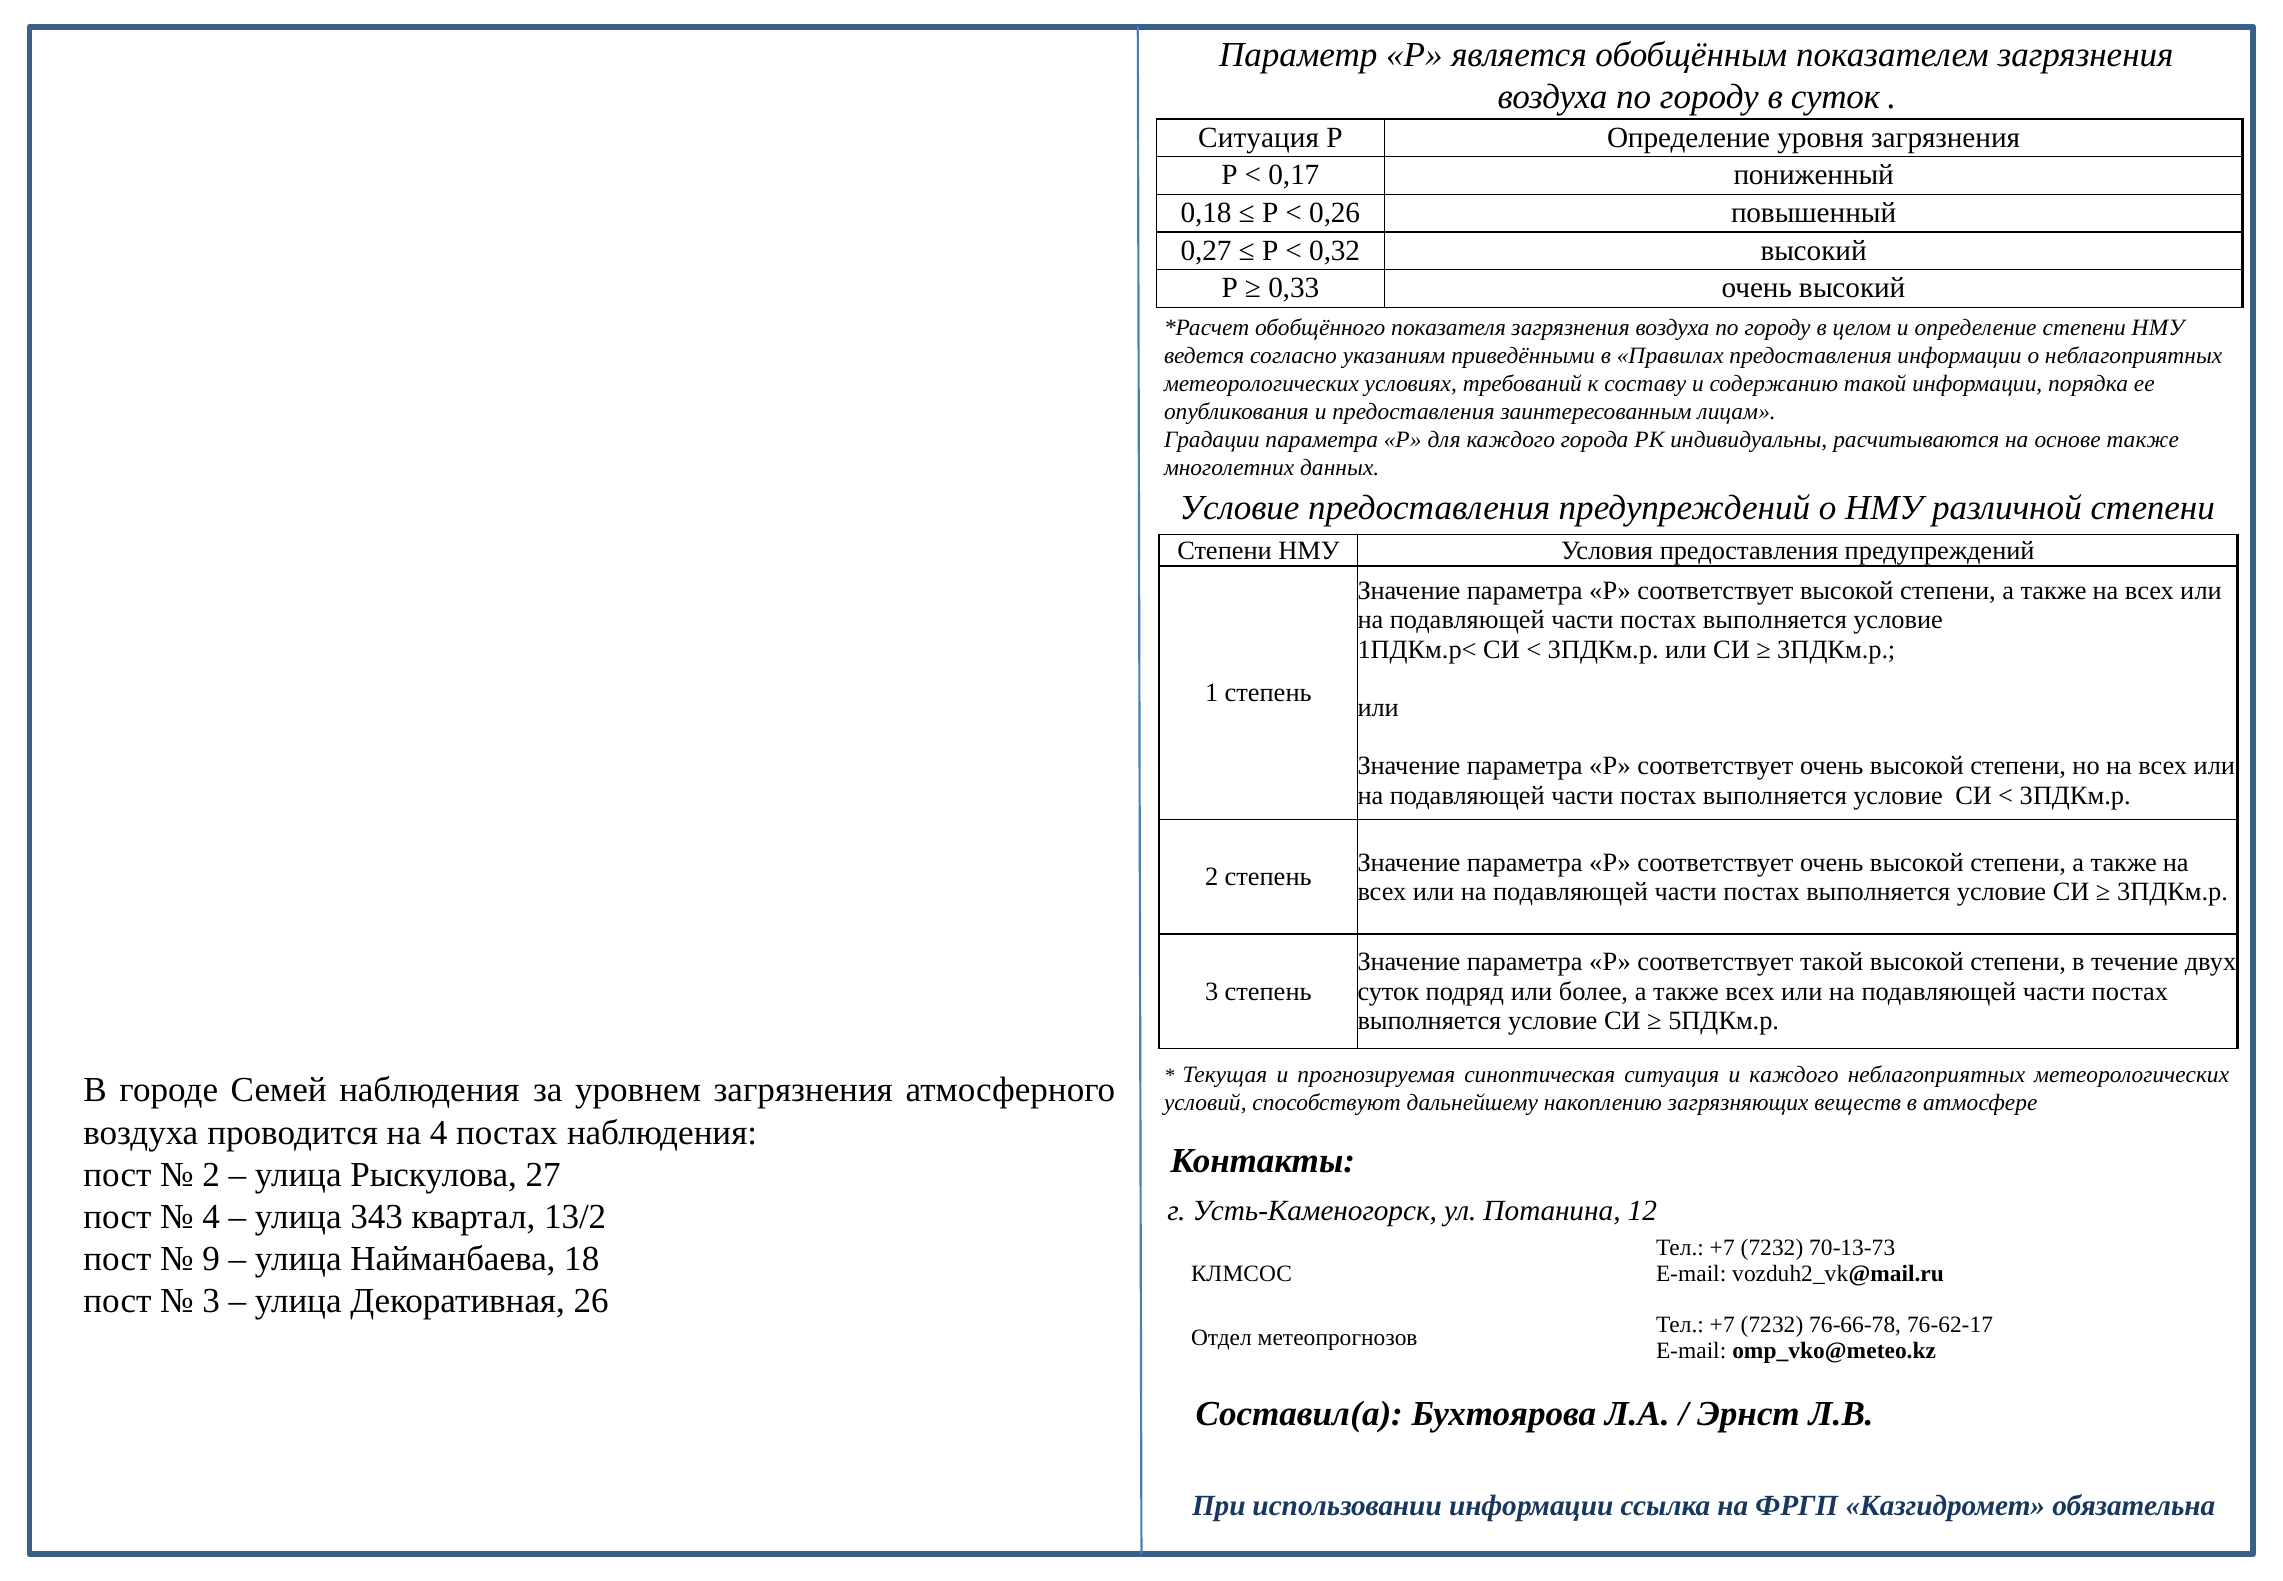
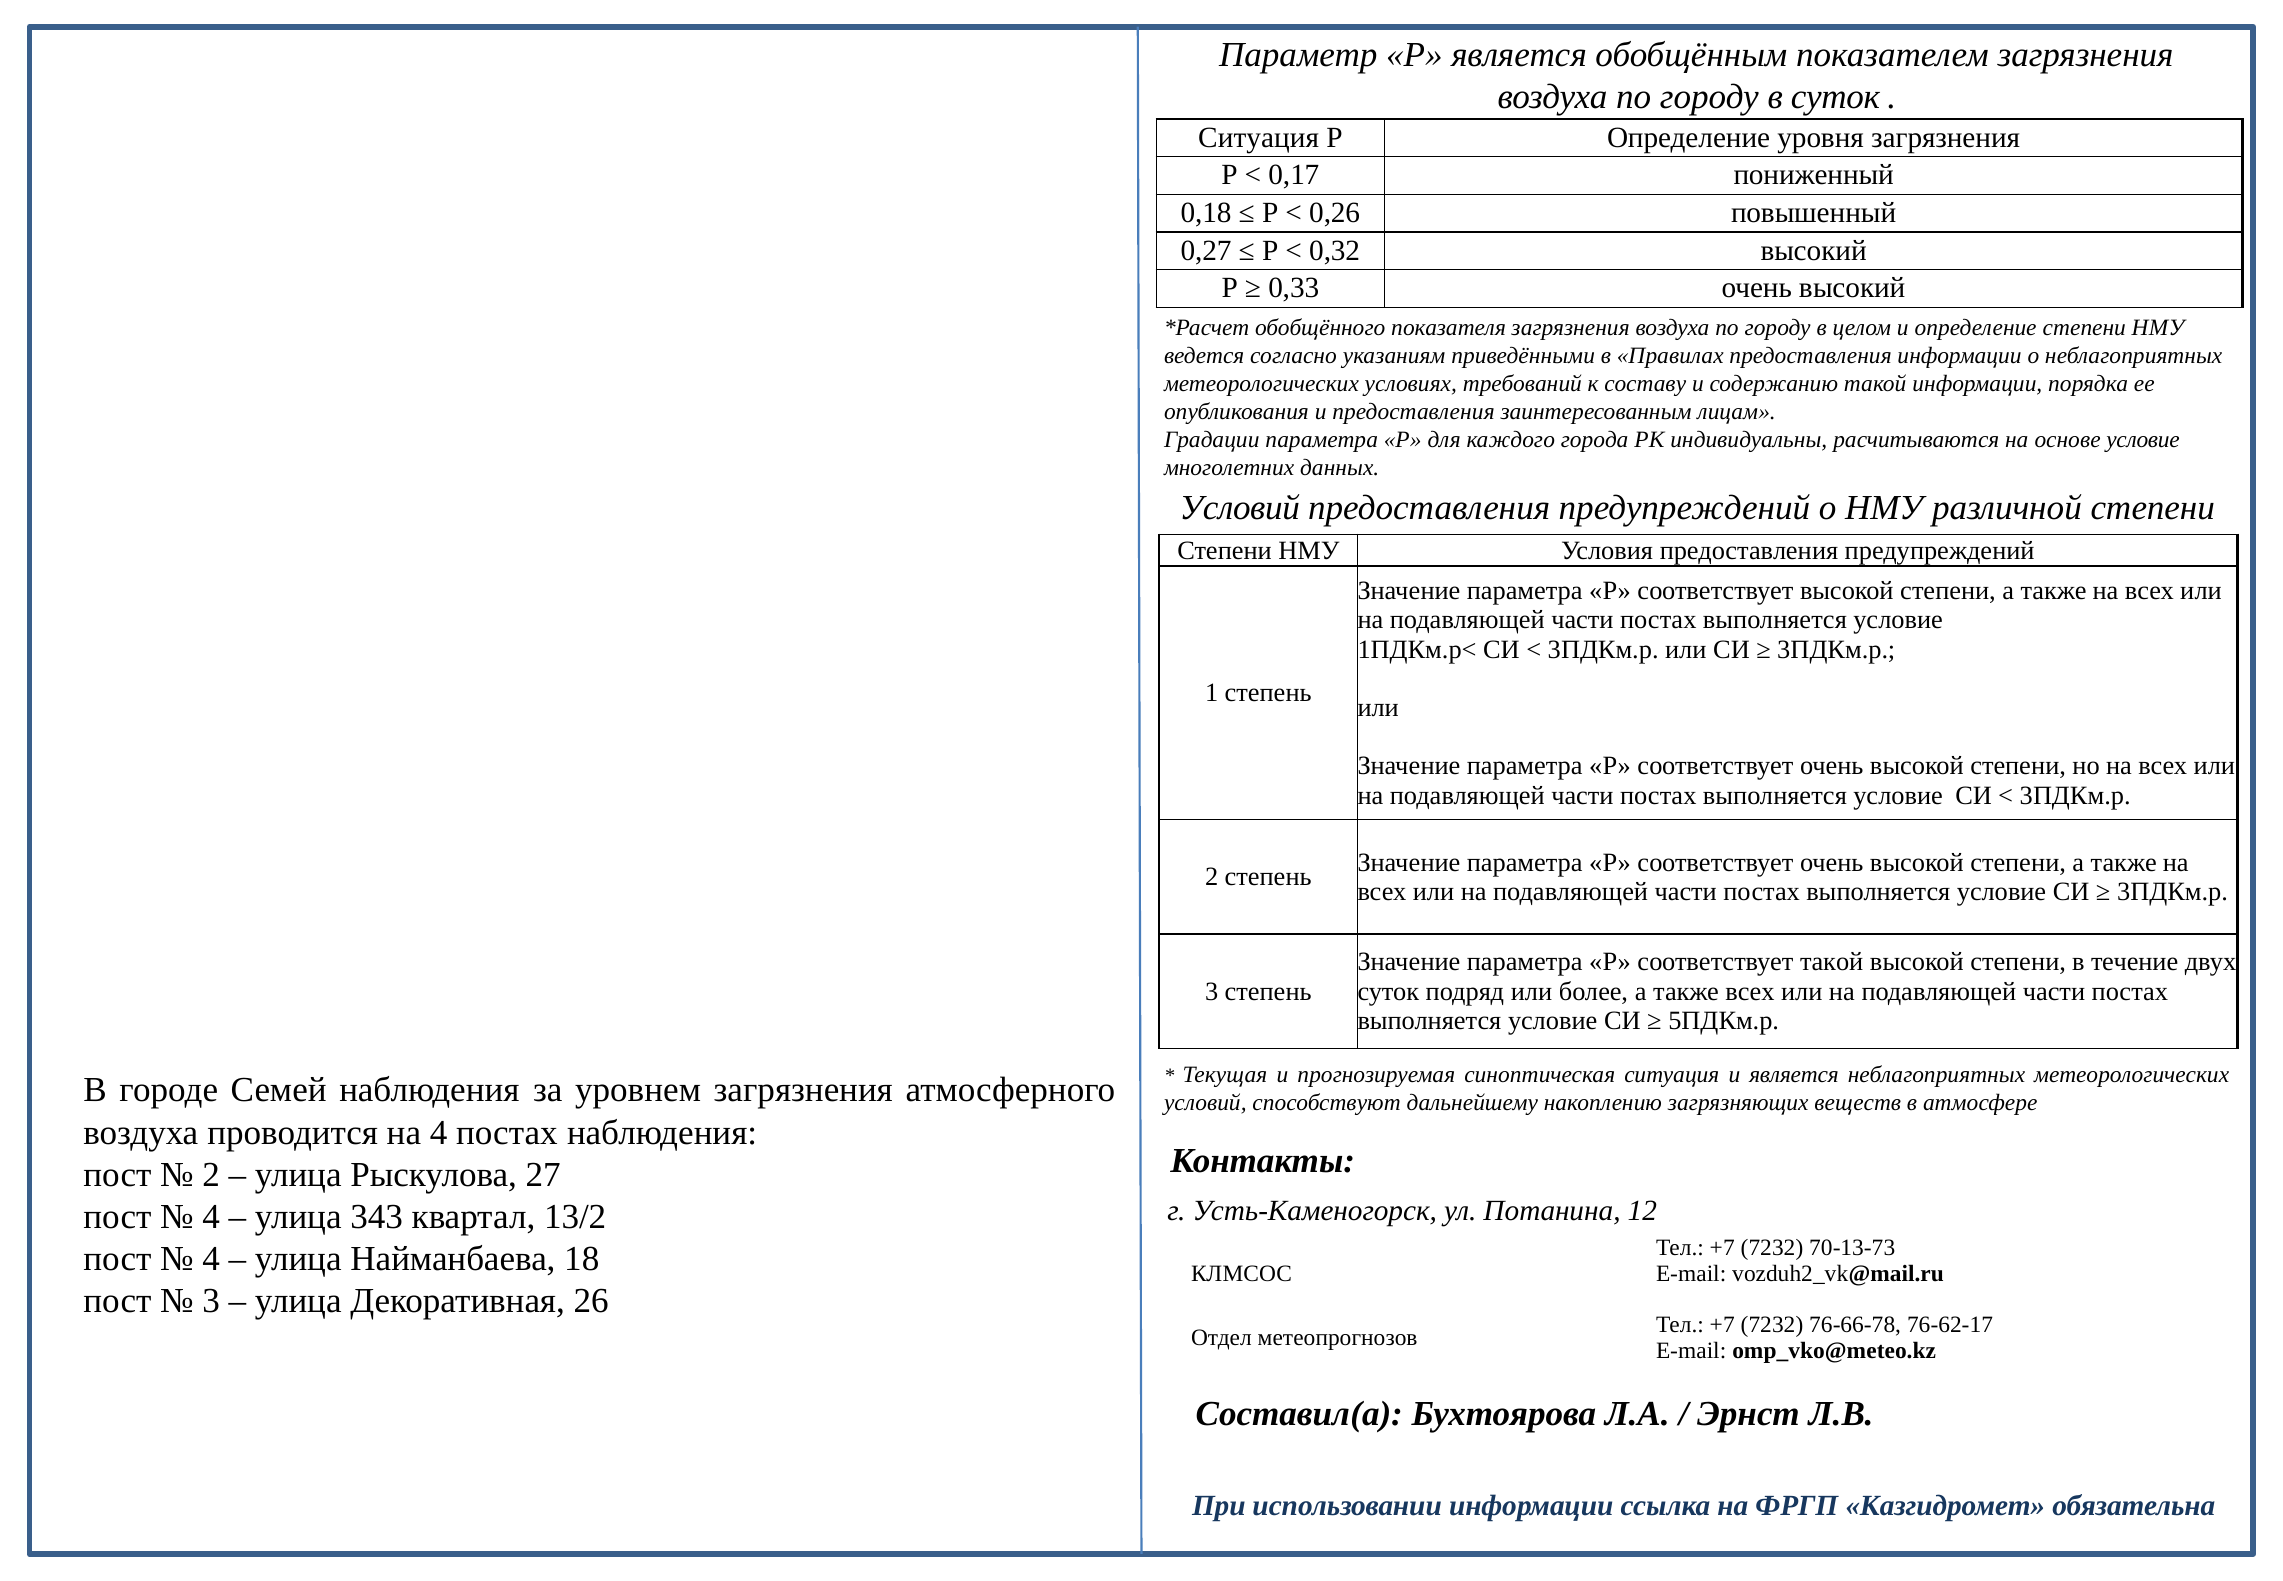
основе также: также -> условие
Условие at (1240, 508): Условие -> Условий
и каждого: каждого -> является
9 at (211, 1259): 9 -> 4
